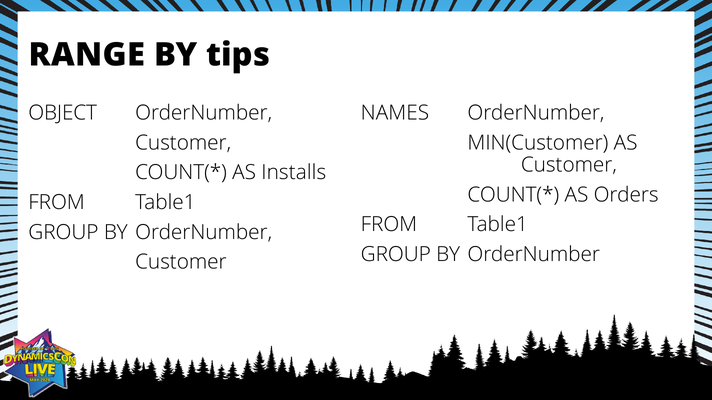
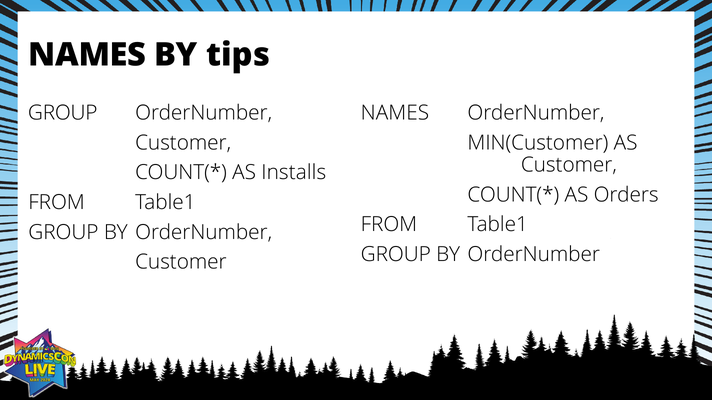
RANGE at (87, 55): RANGE -> NAMES
OBJECT at (63, 113): OBJECT -> GROUP
